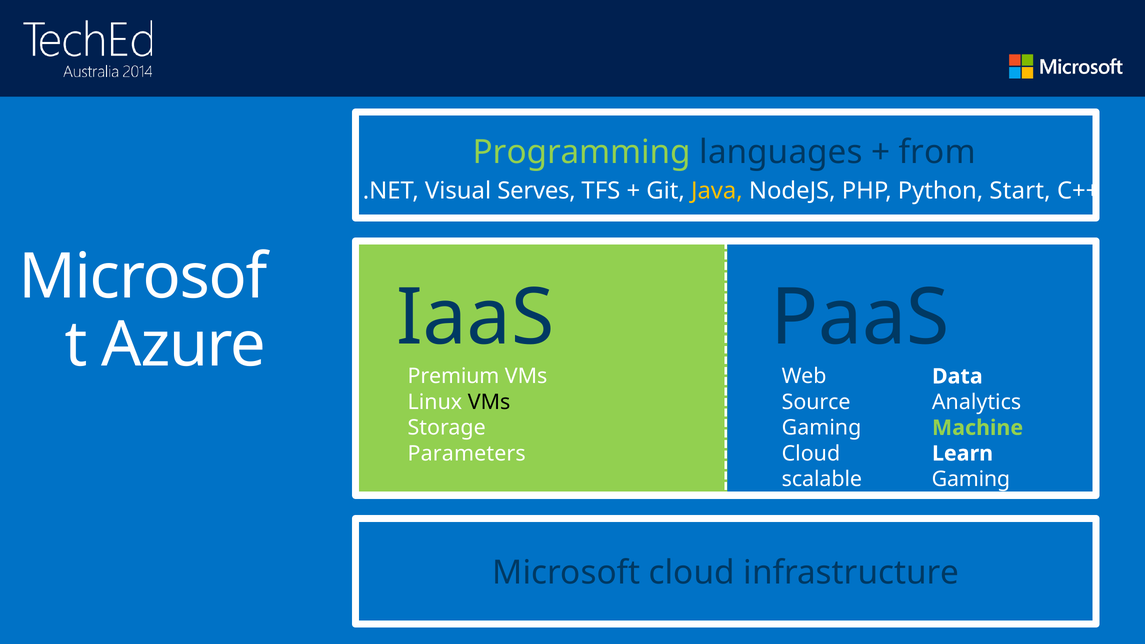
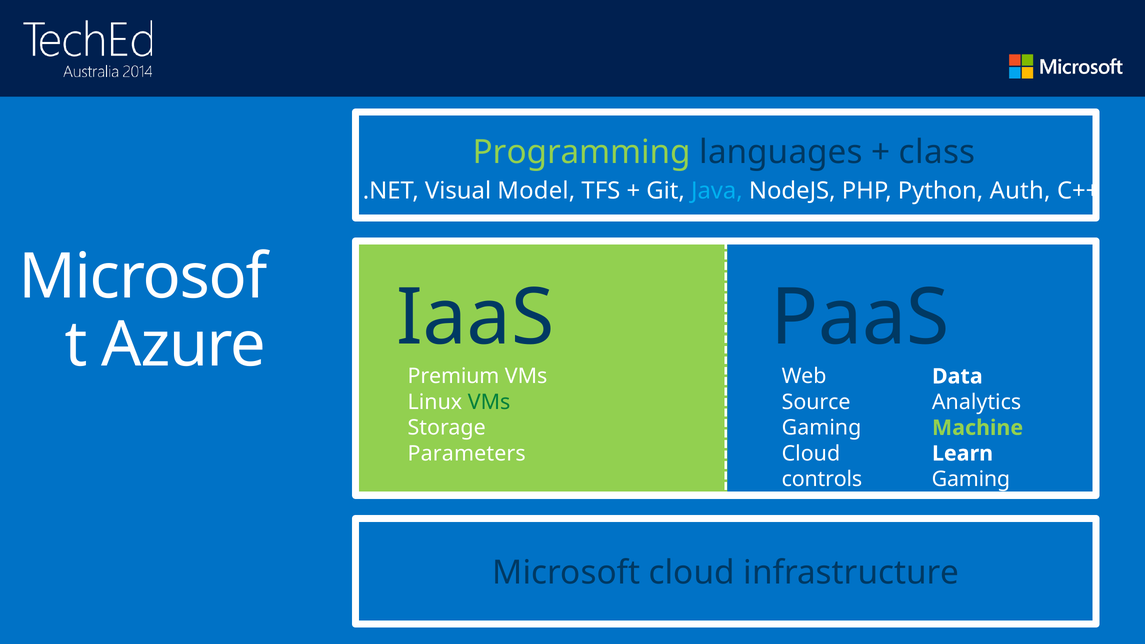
from: from -> class
Serves: Serves -> Model
Java colour: yellow -> light blue
Start: Start -> Auth
VMs at (489, 402) colour: black -> green
scalable: scalable -> controls
